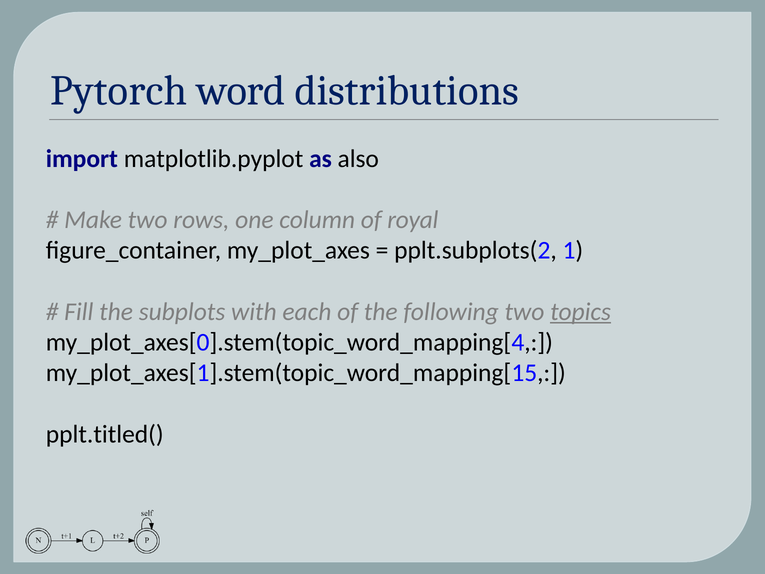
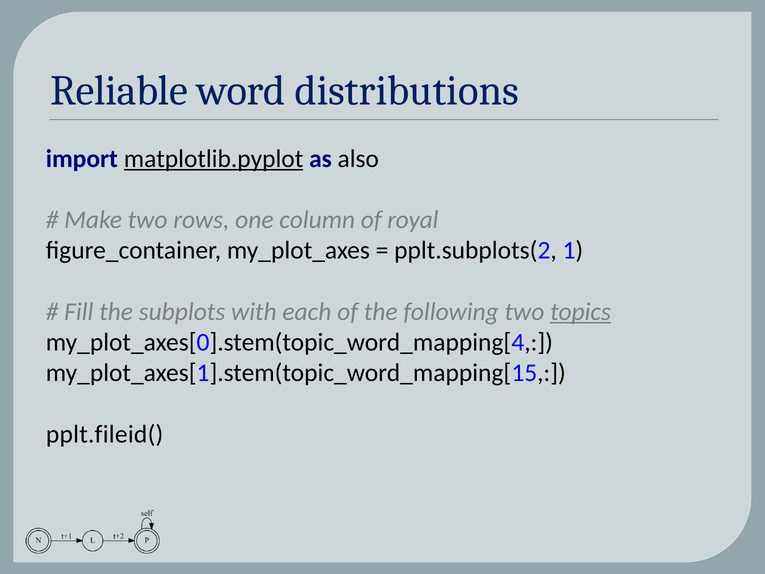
Pytorch: Pytorch -> Reliable
matplotlib.pyplot underline: none -> present
pplt.titled(: pplt.titled( -> pplt.fileid(
